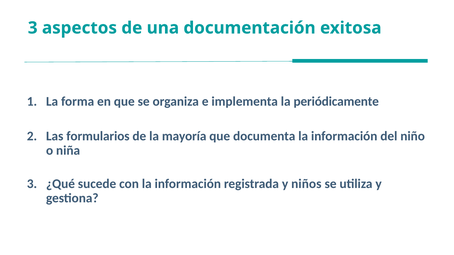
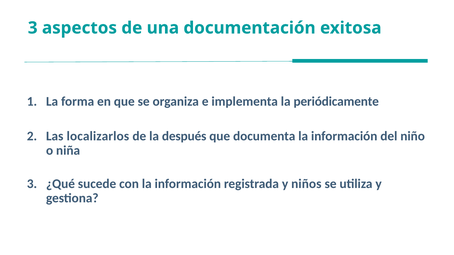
formularios: formularios -> localizarlos
mayoría: mayoría -> después
